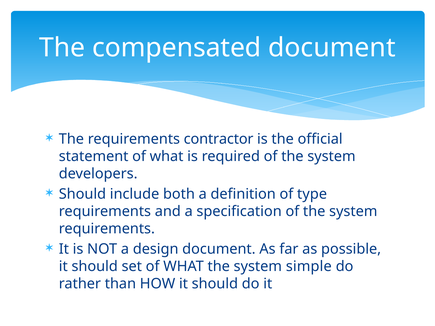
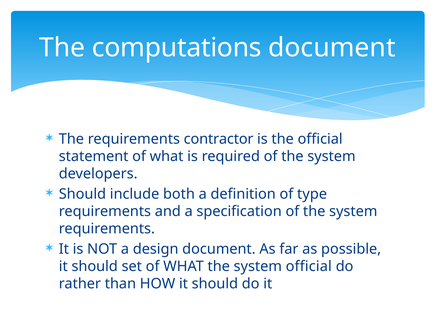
compensated: compensated -> computations
system simple: simple -> official
